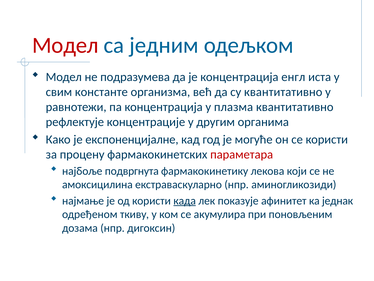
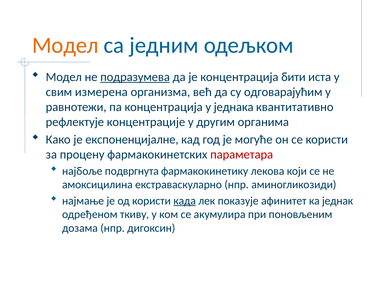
Модел at (65, 45) colour: red -> orange
подразумева underline: none -> present
енгл: енгл -> бити
константе: константе -> измерена
су квантитативно: квантитативно -> одговарајућим
плазма: плазма -> једнака
